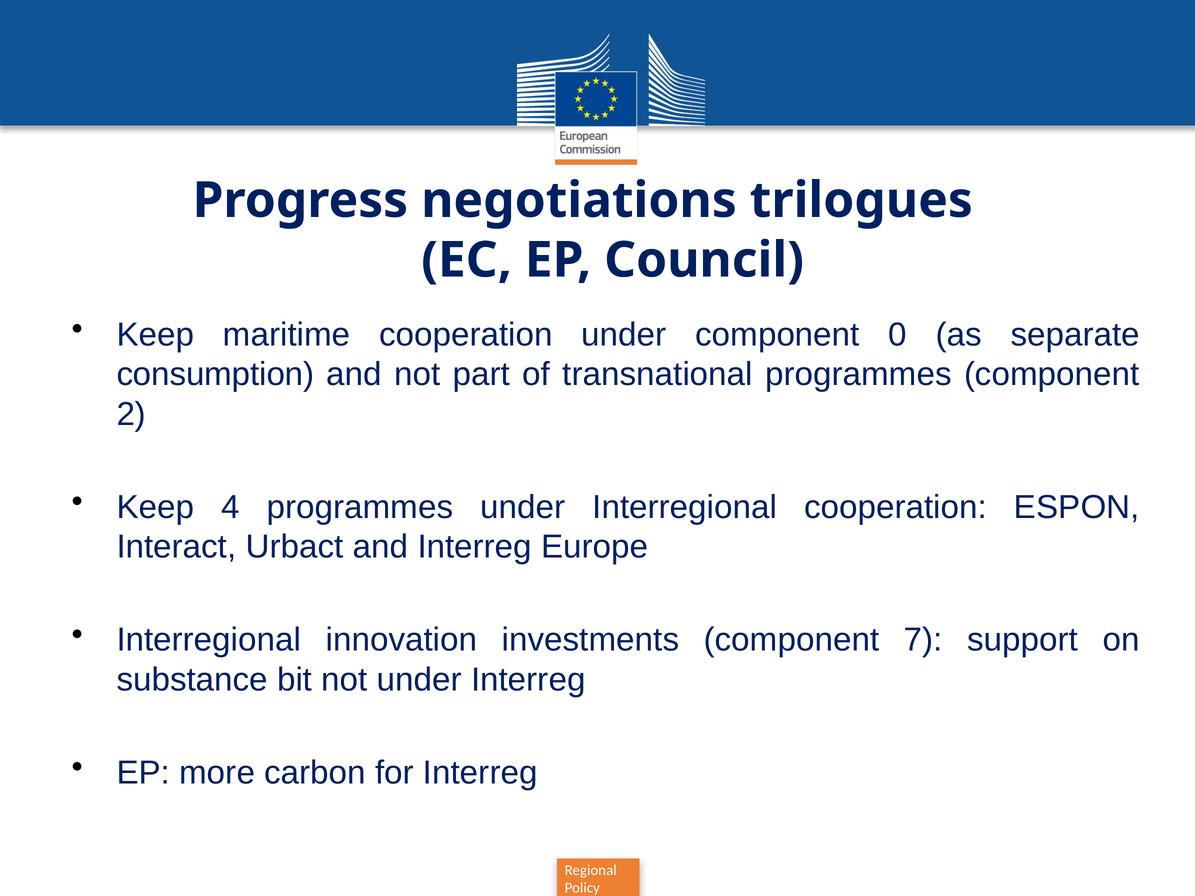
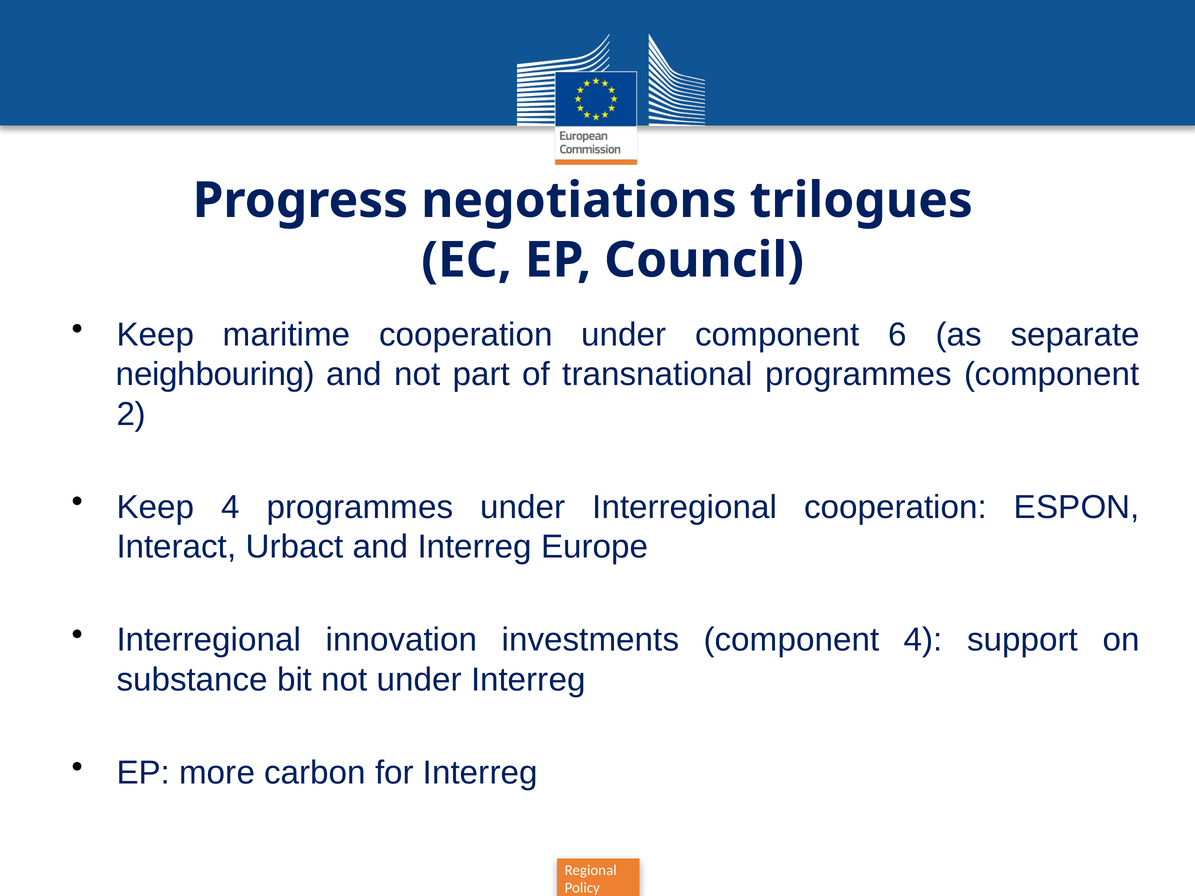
0: 0 -> 6
consumption: consumption -> neighbouring
component 7: 7 -> 4
